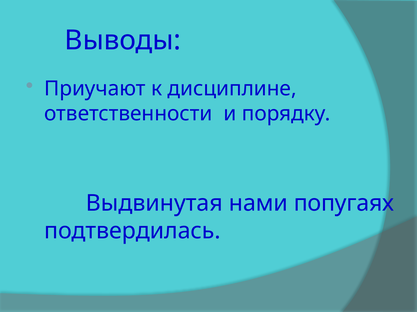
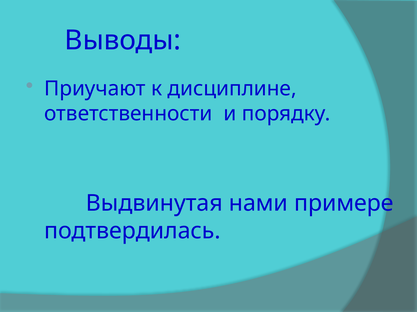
попугаях: попугаях -> примере
